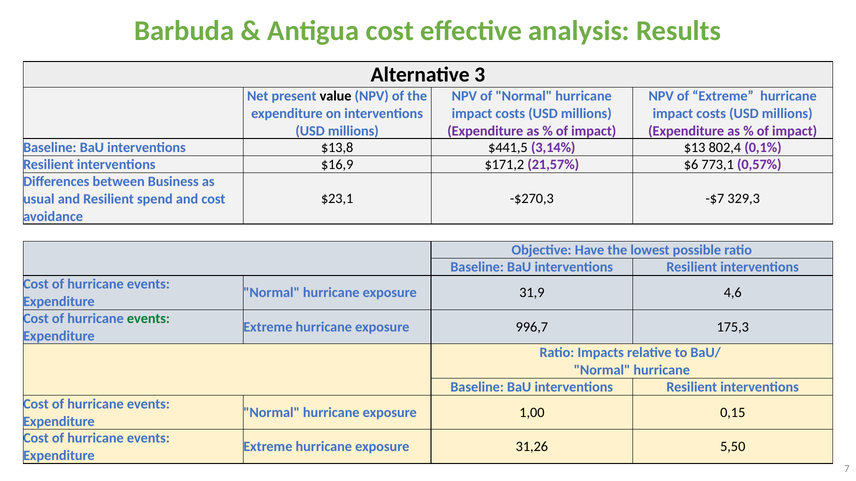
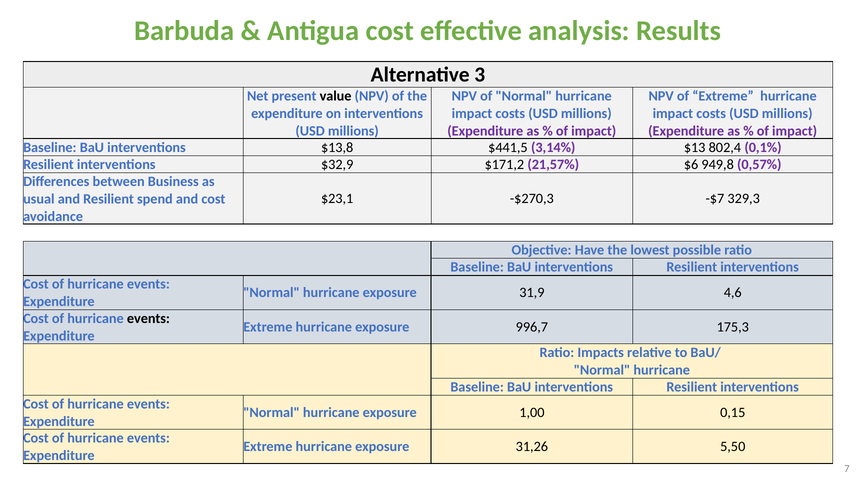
$16,9: $16,9 -> $32,9
773,1: 773,1 -> 949,8
events at (148, 319) colour: green -> black
